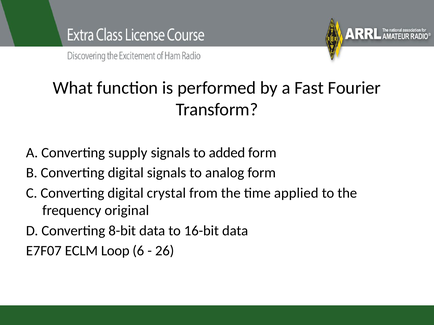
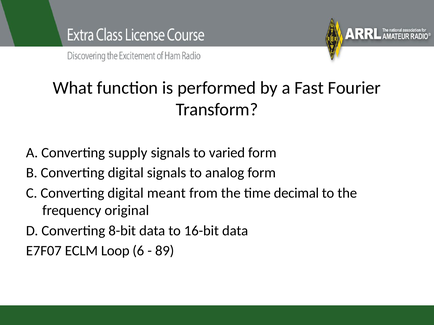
added: added -> varied
crystal: crystal -> meant
applied: applied -> decimal
26: 26 -> 89
